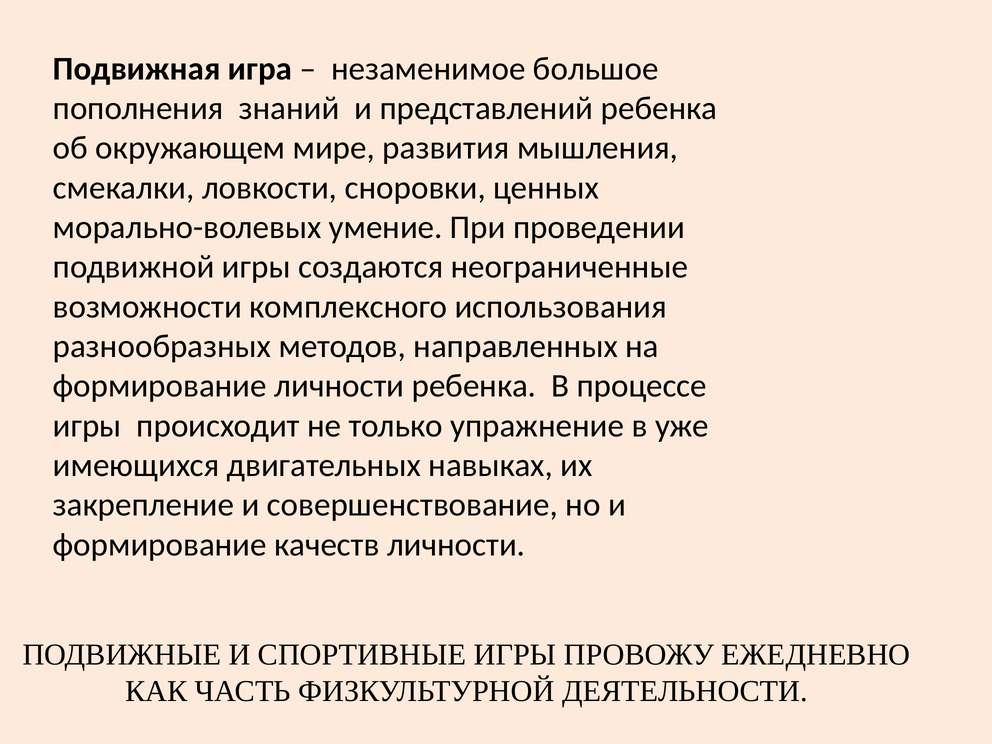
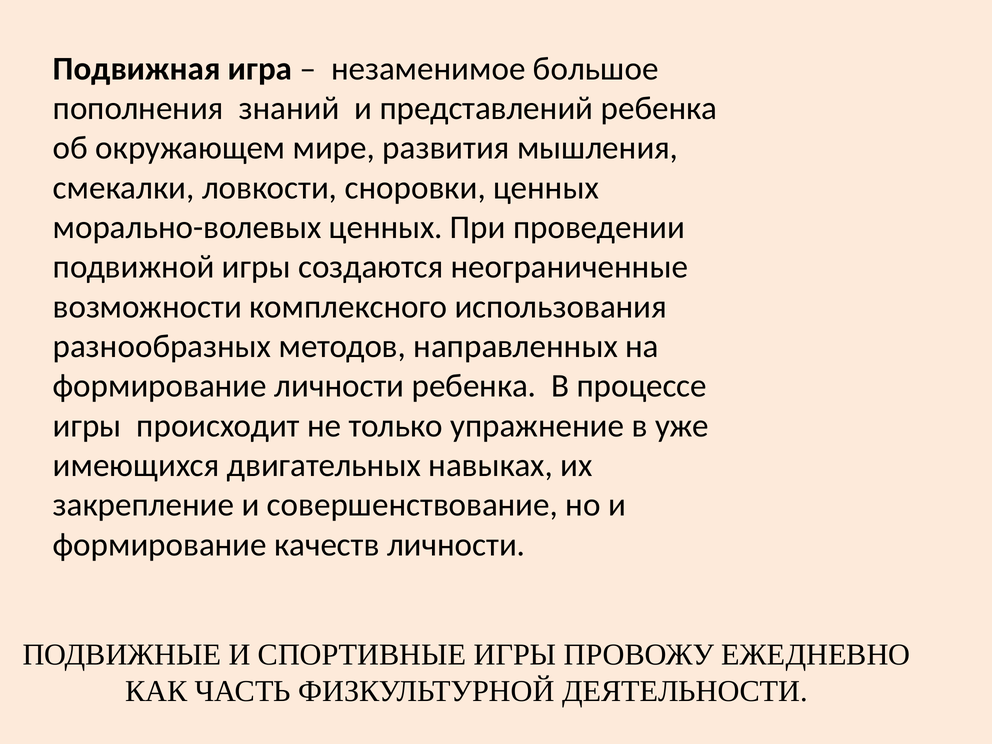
морально-волевых умение: умение -> ценных
